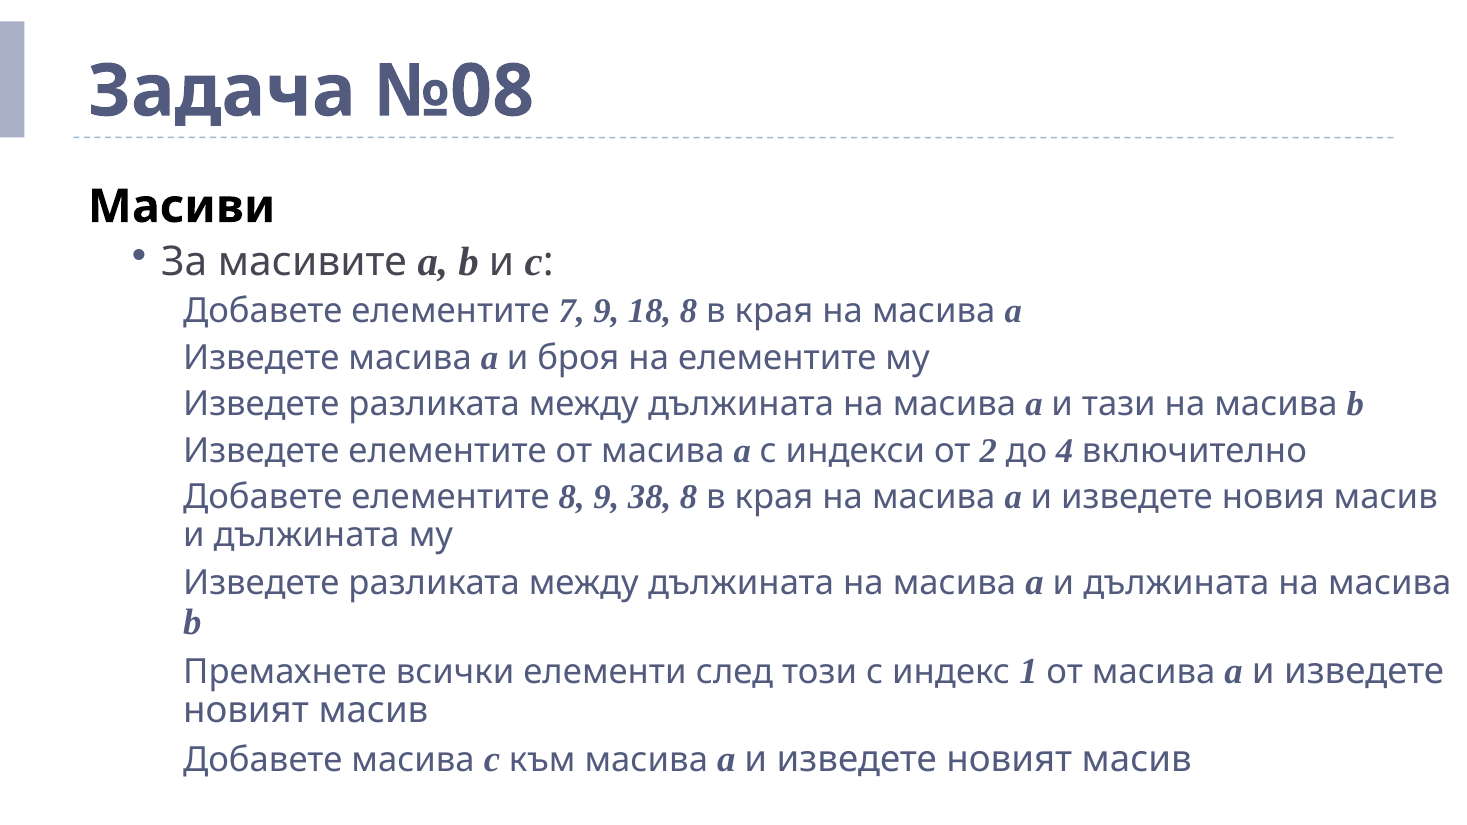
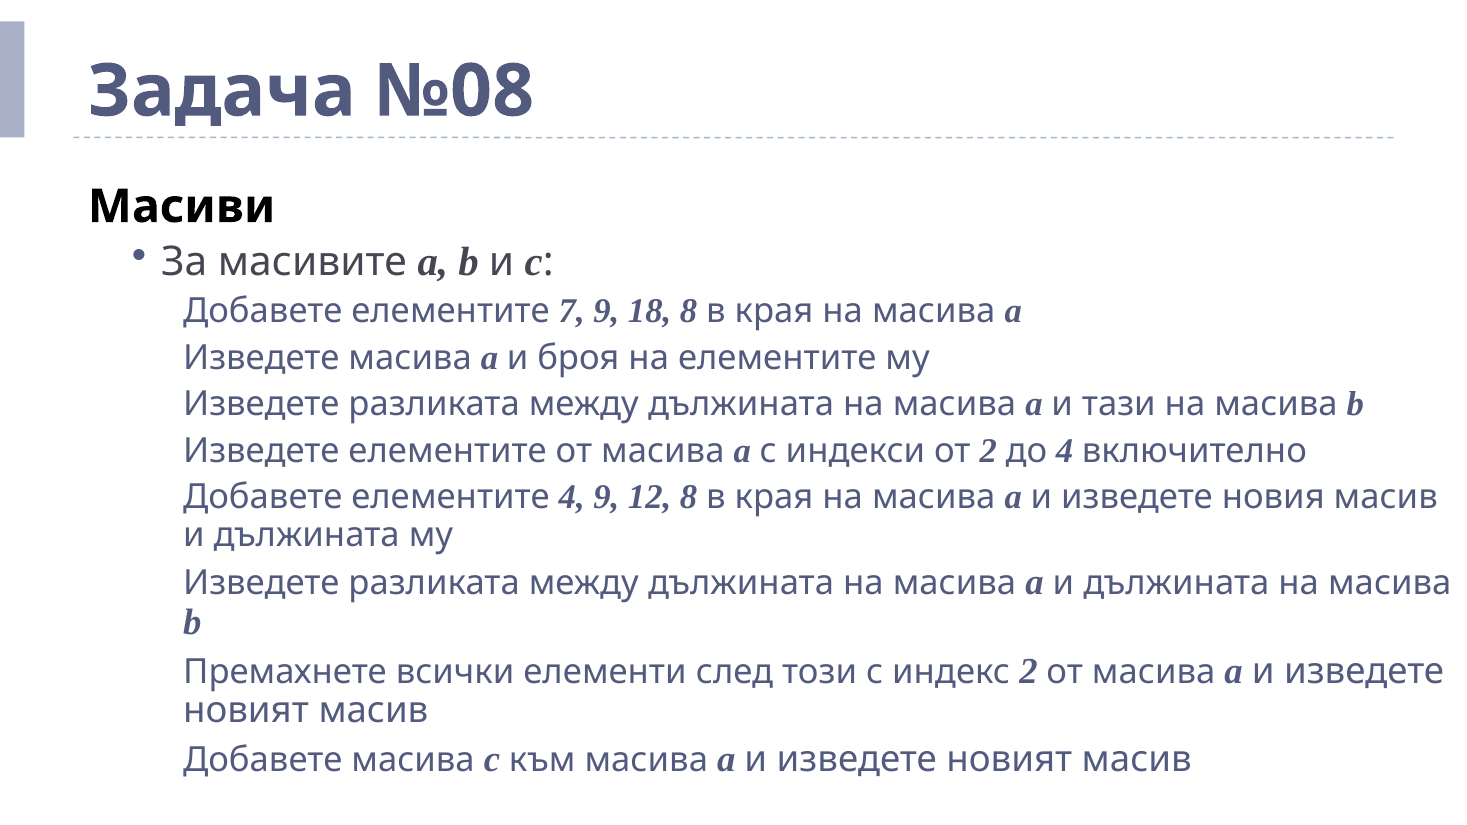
елементите 8: 8 -> 4
38: 38 -> 12
индекс 1: 1 -> 2
